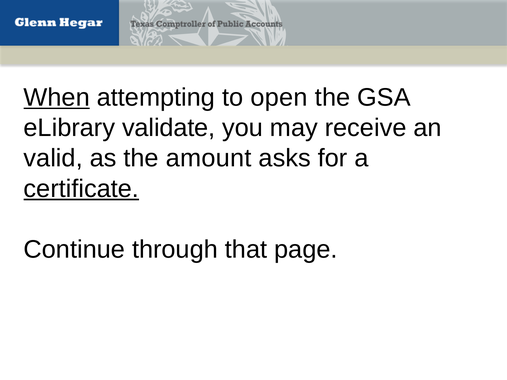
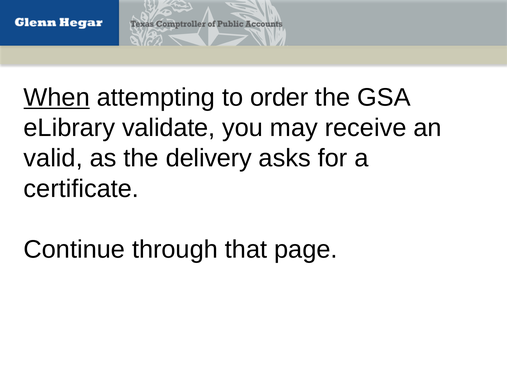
open: open -> order
amount: amount -> delivery
certificate underline: present -> none
